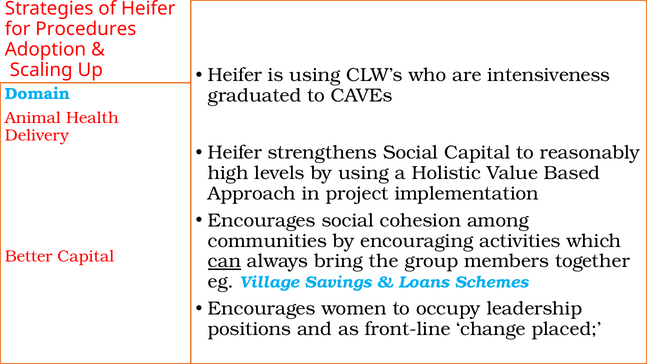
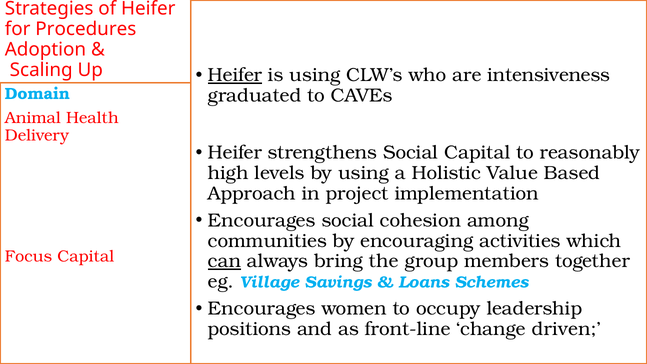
Heifer at (235, 75) underline: none -> present
Better: Better -> Focus
placed: placed -> driven
